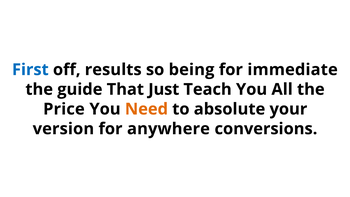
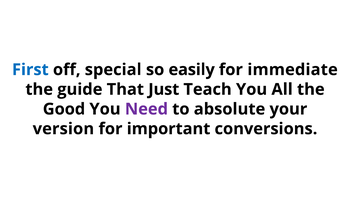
results: results -> special
being: being -> easily
Price: Price -> Good
Need colour: orange -> purple
anywhere: anywhere -> important
